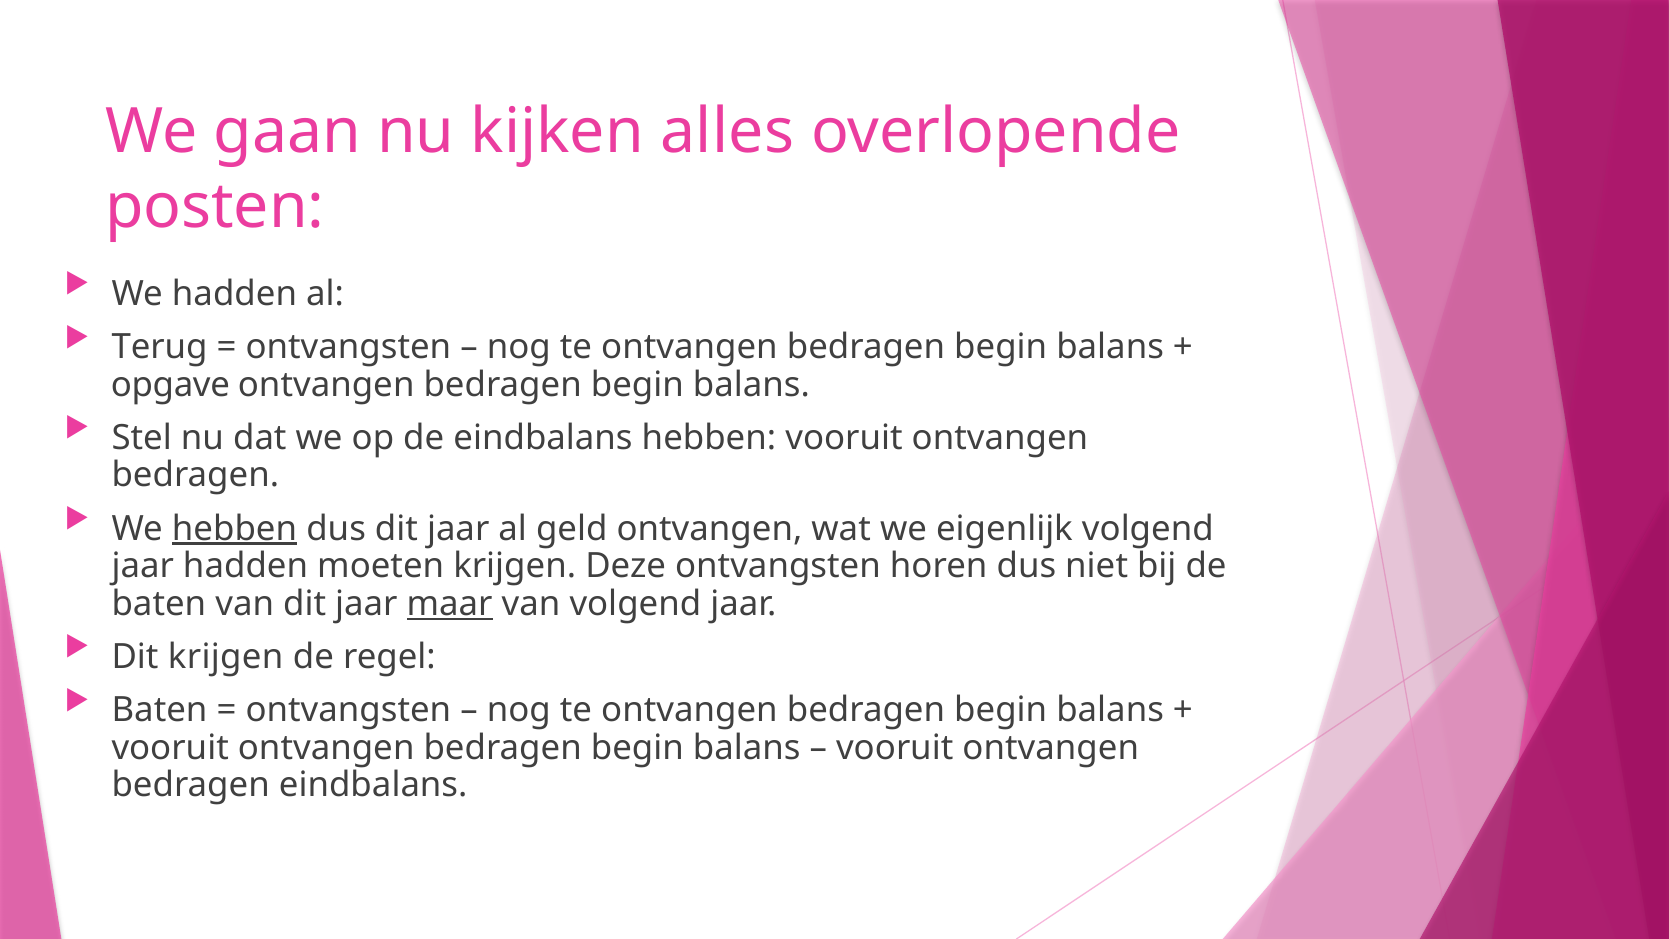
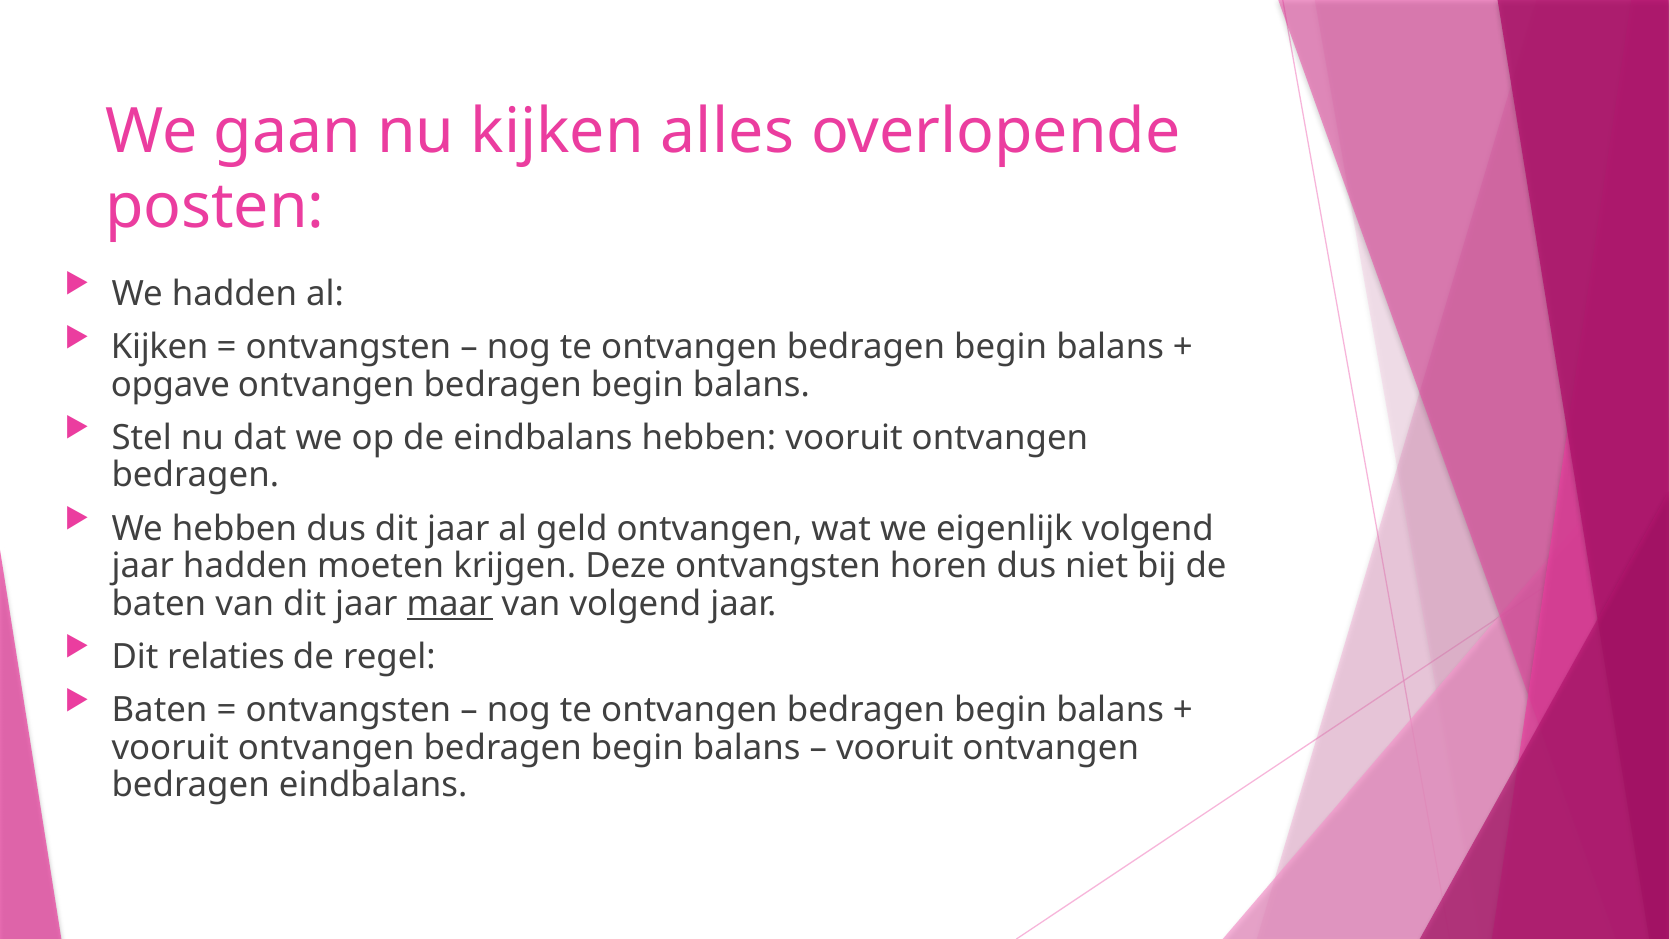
Terug at (160, 347): Terug -> Kijken
hebben at (234, 528) underline: present -> none
Dit krijgen: krijgen -> relaties
